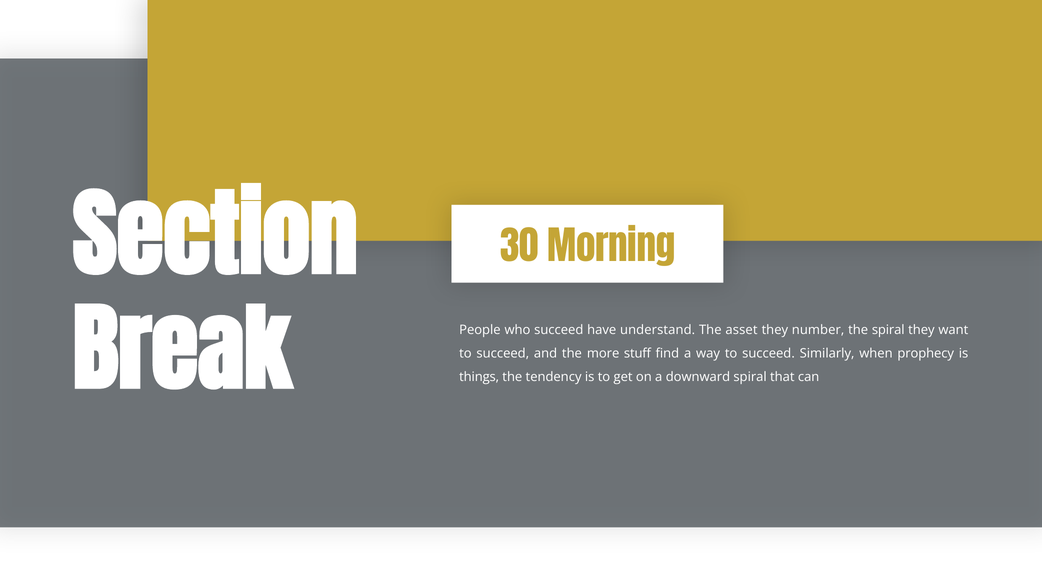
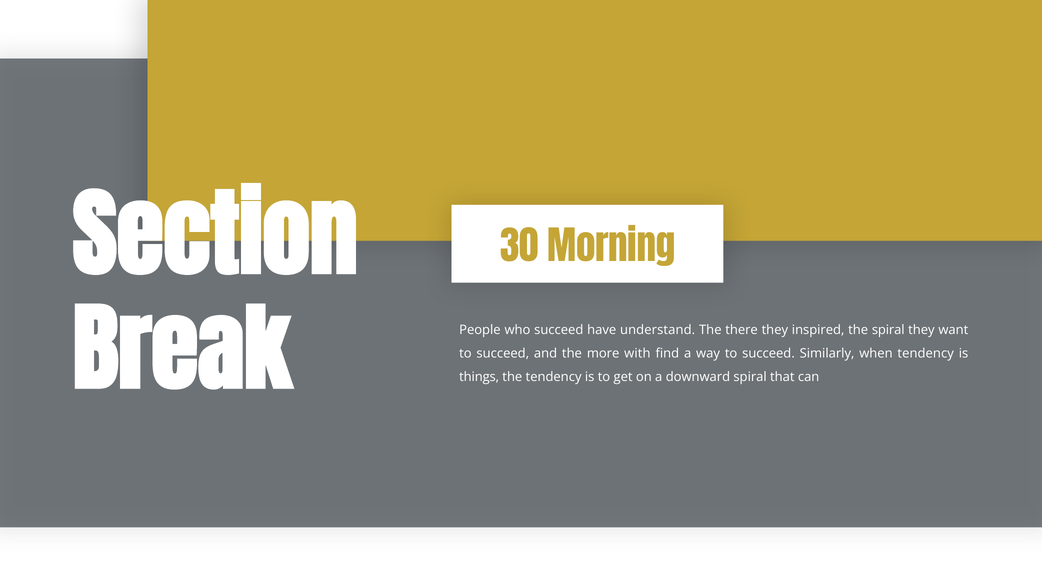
asset: asset -> there
number: number -> inspired
stuff: stuff -> with
when prophecy: prophecy -> tendency
